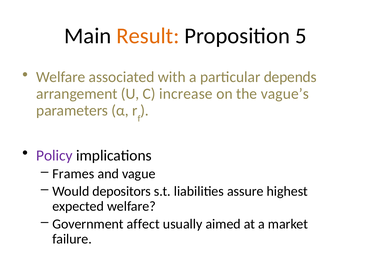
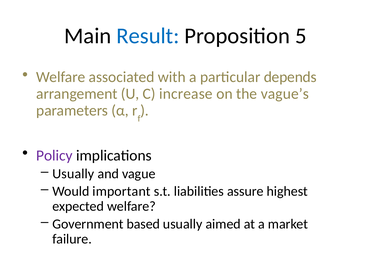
Result colour: orange -> blue
Frames at (73, 174): Frames -> Usually
depositors: depositors -> important
affect: affect -> based
